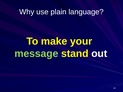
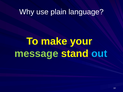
out colour: white -> light blue
